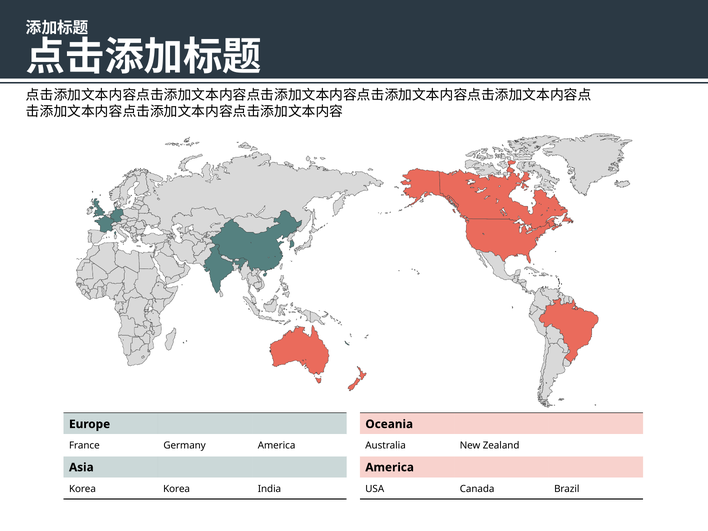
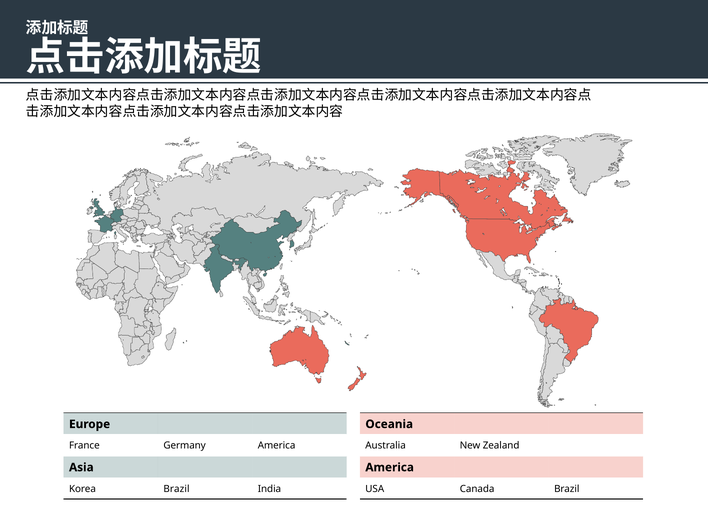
Korea Korea: Korea -> Brazil
